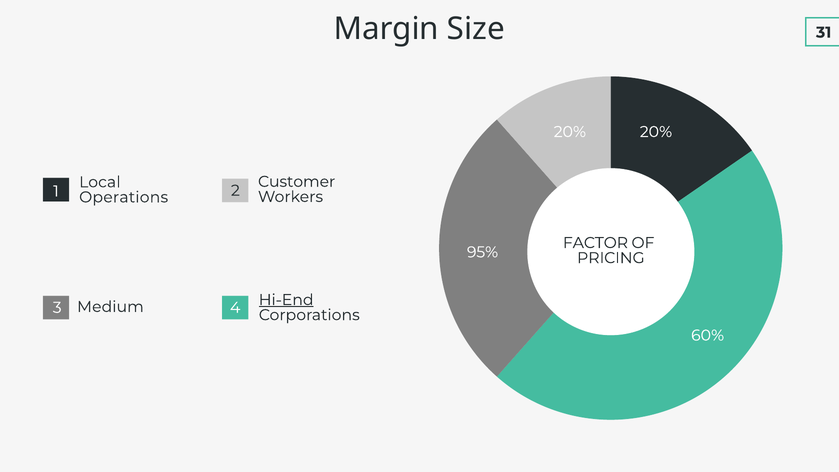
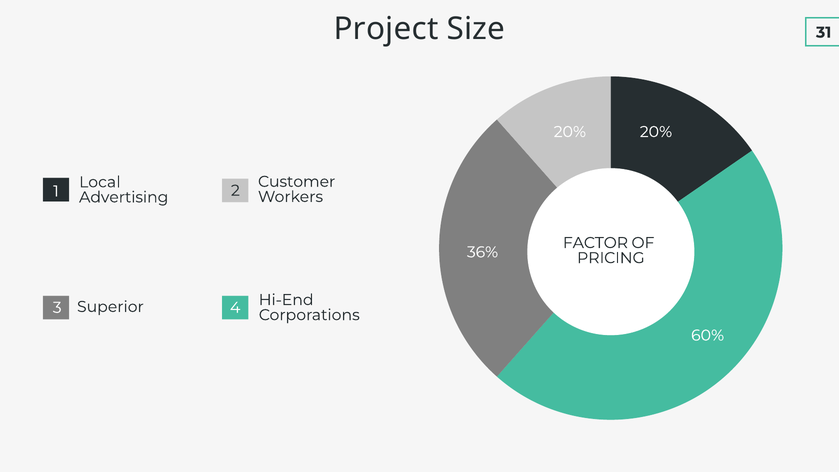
Margin: Margin -> Project
Operations: Operations -> Advertising
95%: 95% -> 36%
Hi-End underline: present -> none
Medium: Medium -> Superior
